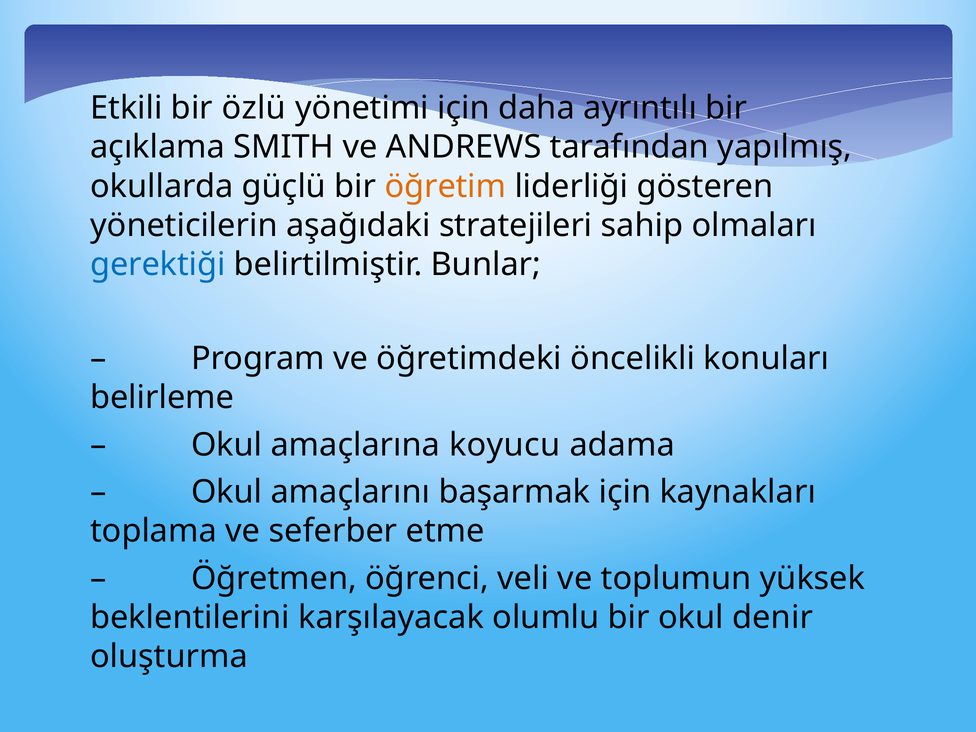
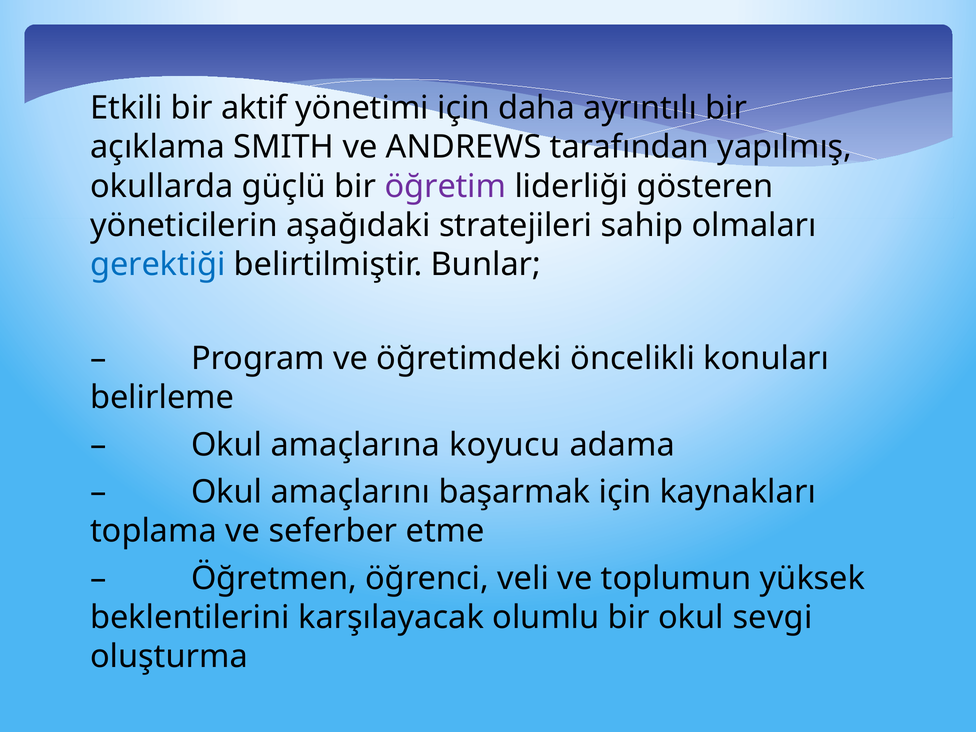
özlü: özlü -> aktif
öğretim colour: orange -> purple
denir: denir -> sevgi
